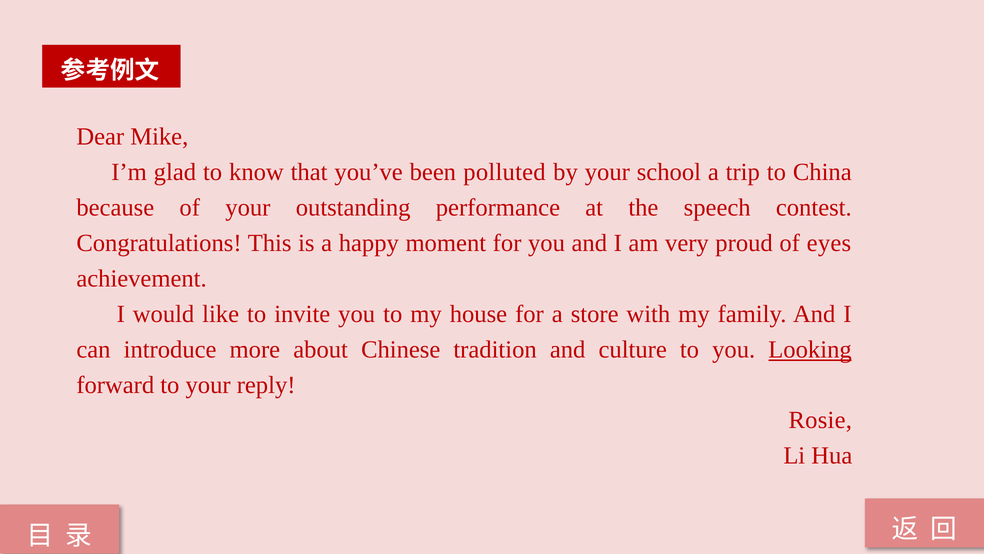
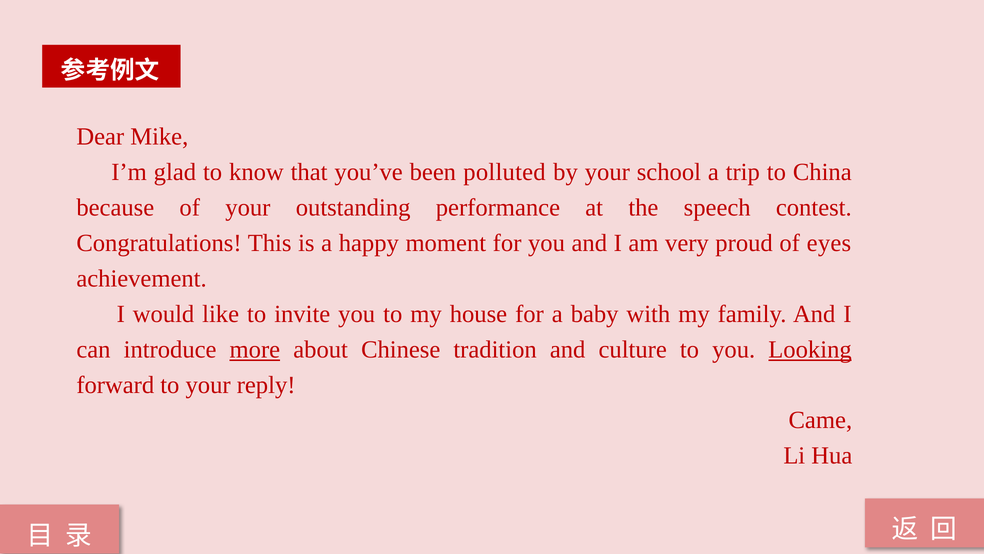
store: store -> baby
more underline: none -> present
Rosie: Rosie -> Came
